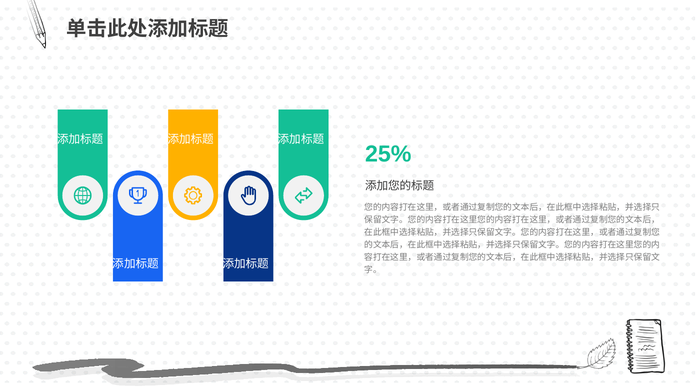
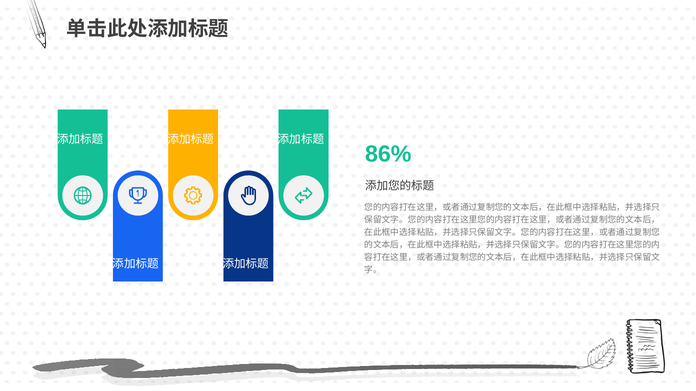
25%: 25% -> 86%
